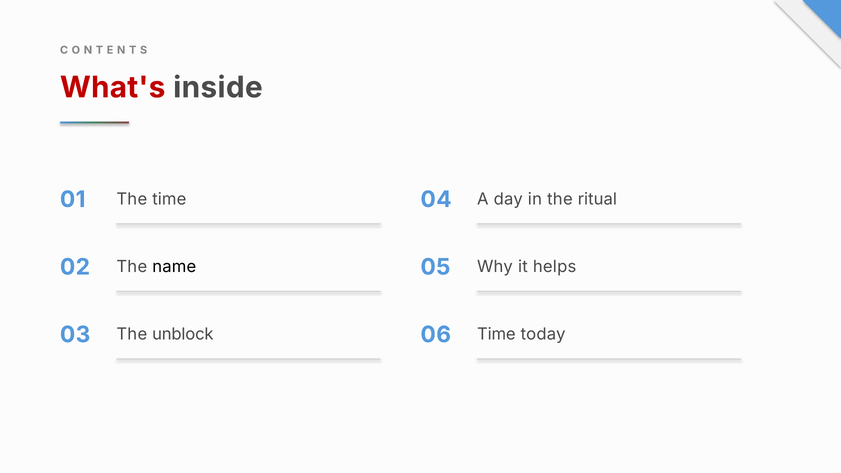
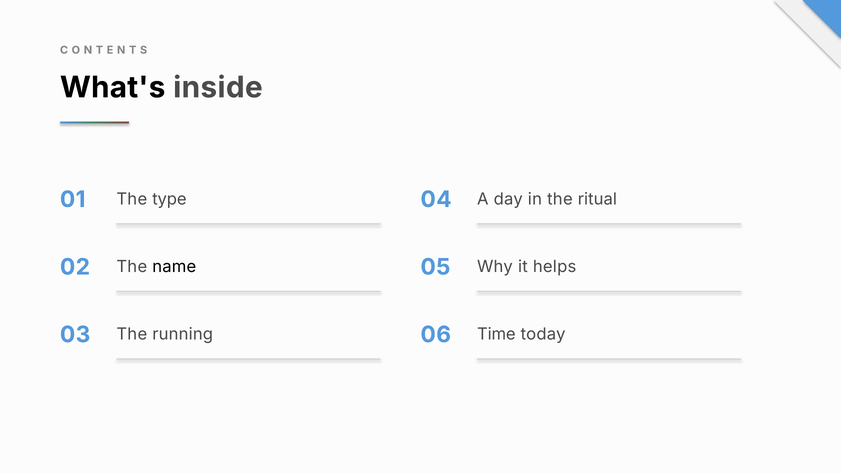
What's colour: red -> black
The time: time -> type
unblock: unblock -> running
